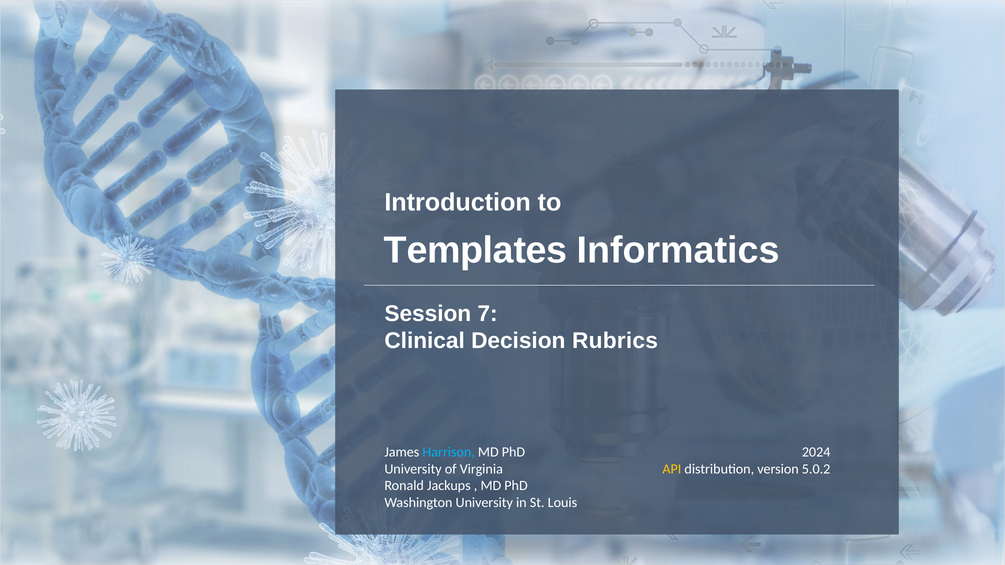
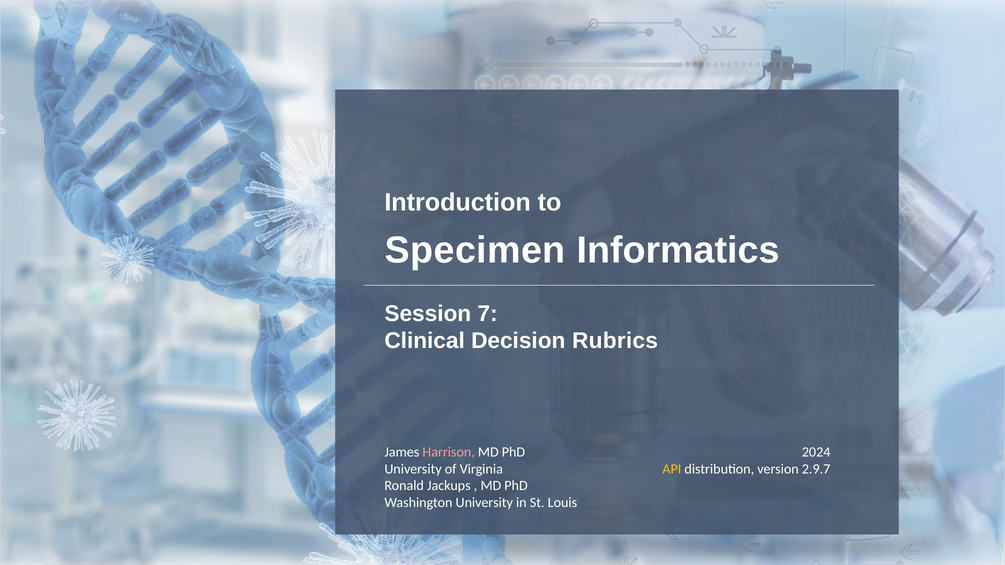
Templates: Templates -> Specimen
Harrison colour: light blue -> pink
5.0.2: 5.0.2 -> 2.9.7
